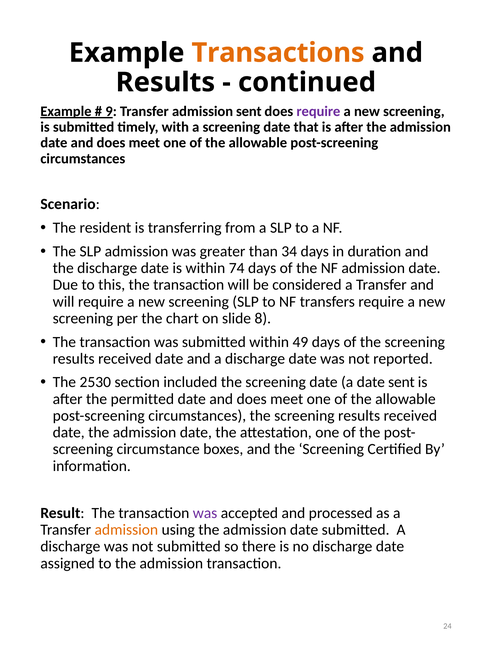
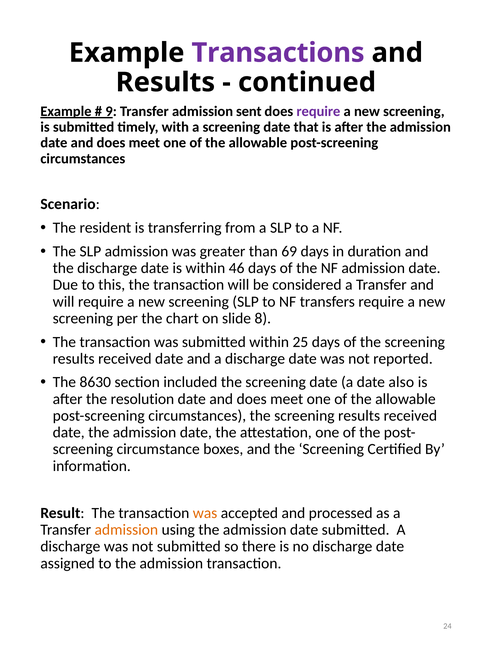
Transactions colour: orange -> purple
34: 34 -> 69
74: 74 -> 46
49: 49 -> 25
2530: 2530 -> 8630
date sent: sent -> also
permitted: permitted -> resolution
was at (205, 513) colour: purple -> orange
